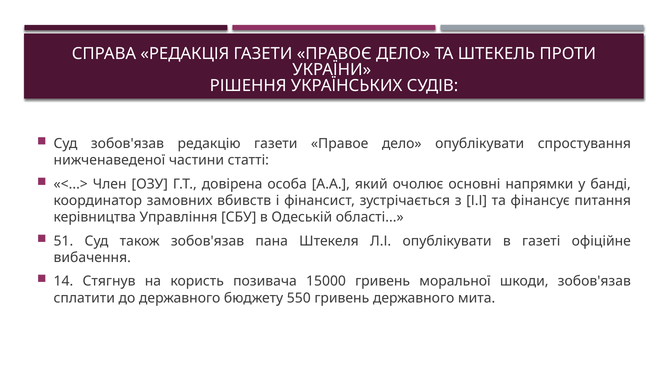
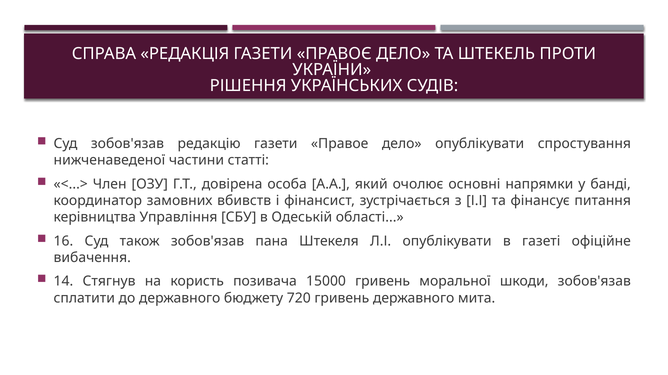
51: 51 -> 16
550: 550 -> 720
